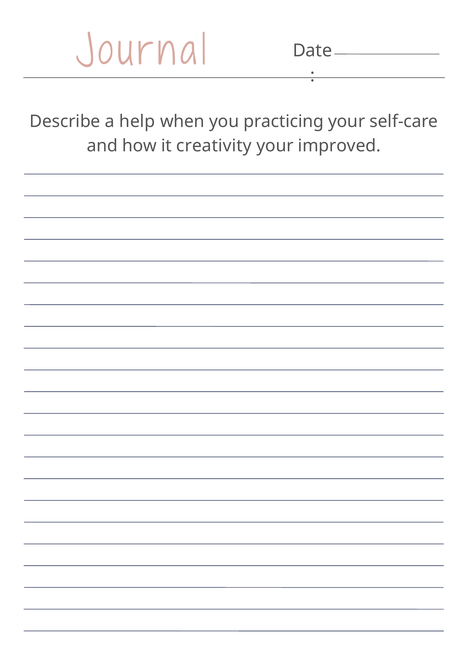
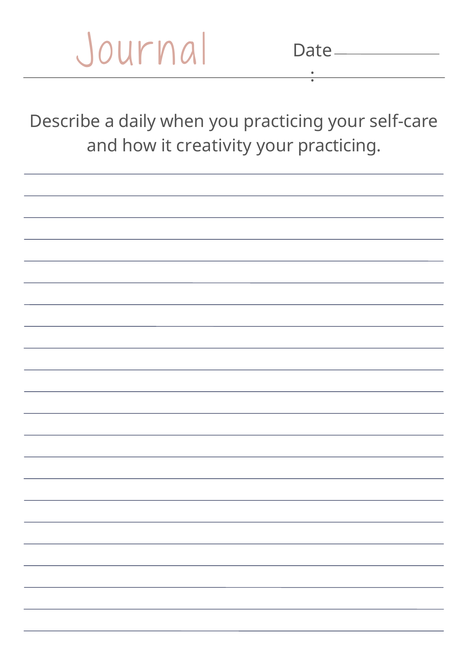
help: help -> daily
your improved: improved -> practicing
